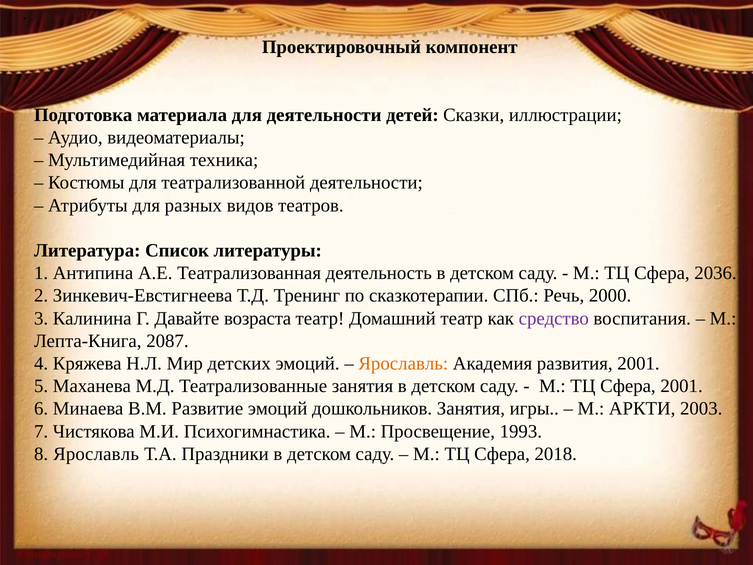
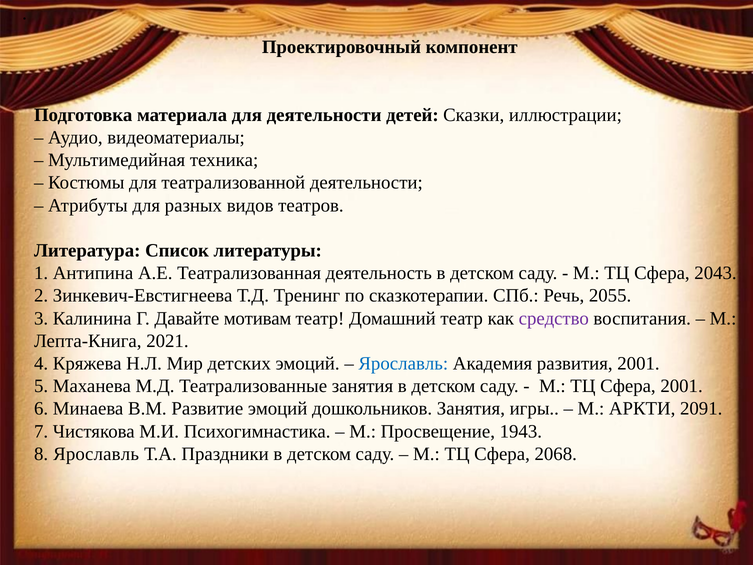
2036: 2036 -> 2043
2000: 2000 -> 2055
возраста: возраста -> мотивам
2087: 2087 -> 2021
Ярославль at (403, 363) colour: orange -> blue
2003: 2003 -> 2091
1993: 1993 -> 1943
2018: 2018 -> 2068
